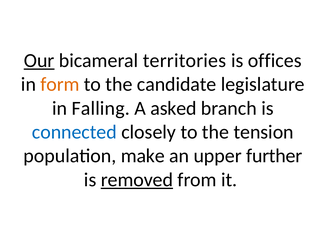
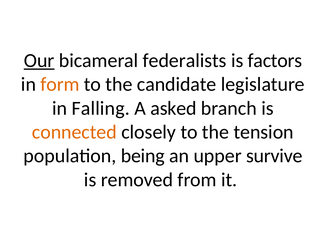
territories: territories -> federalists
offices: offices -> factors
connected colour: blue -> orange
make: make -> being
further: further -> survive
removed underline: present -> none
